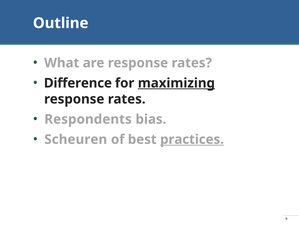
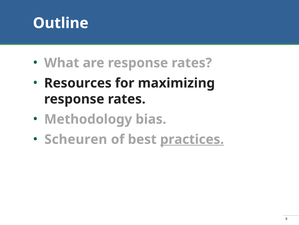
Difference: Difference -> Resources
maximizing underline: present -> none
Respondents: Respondents -> Methodology
